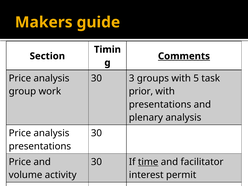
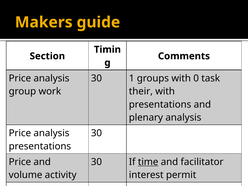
Comments underline: present -> none
3: 3 -> 1
5: 5 -> 0
prior: prior -> their
